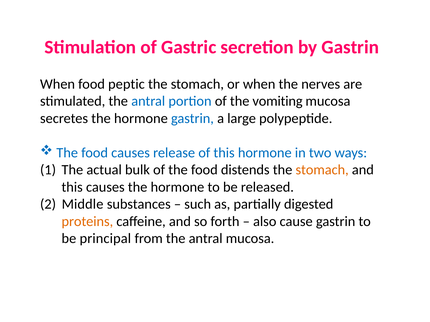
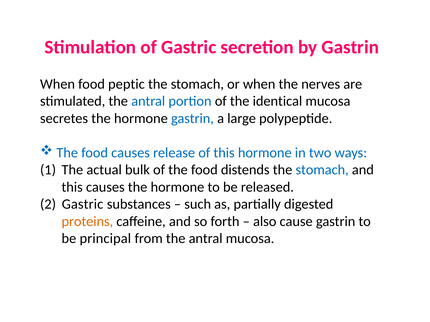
vomiting: vomiting -> identical
stomach at (322, 170) colour: orange -> blue
Middle at (83, 205): Middle -> Gastric
